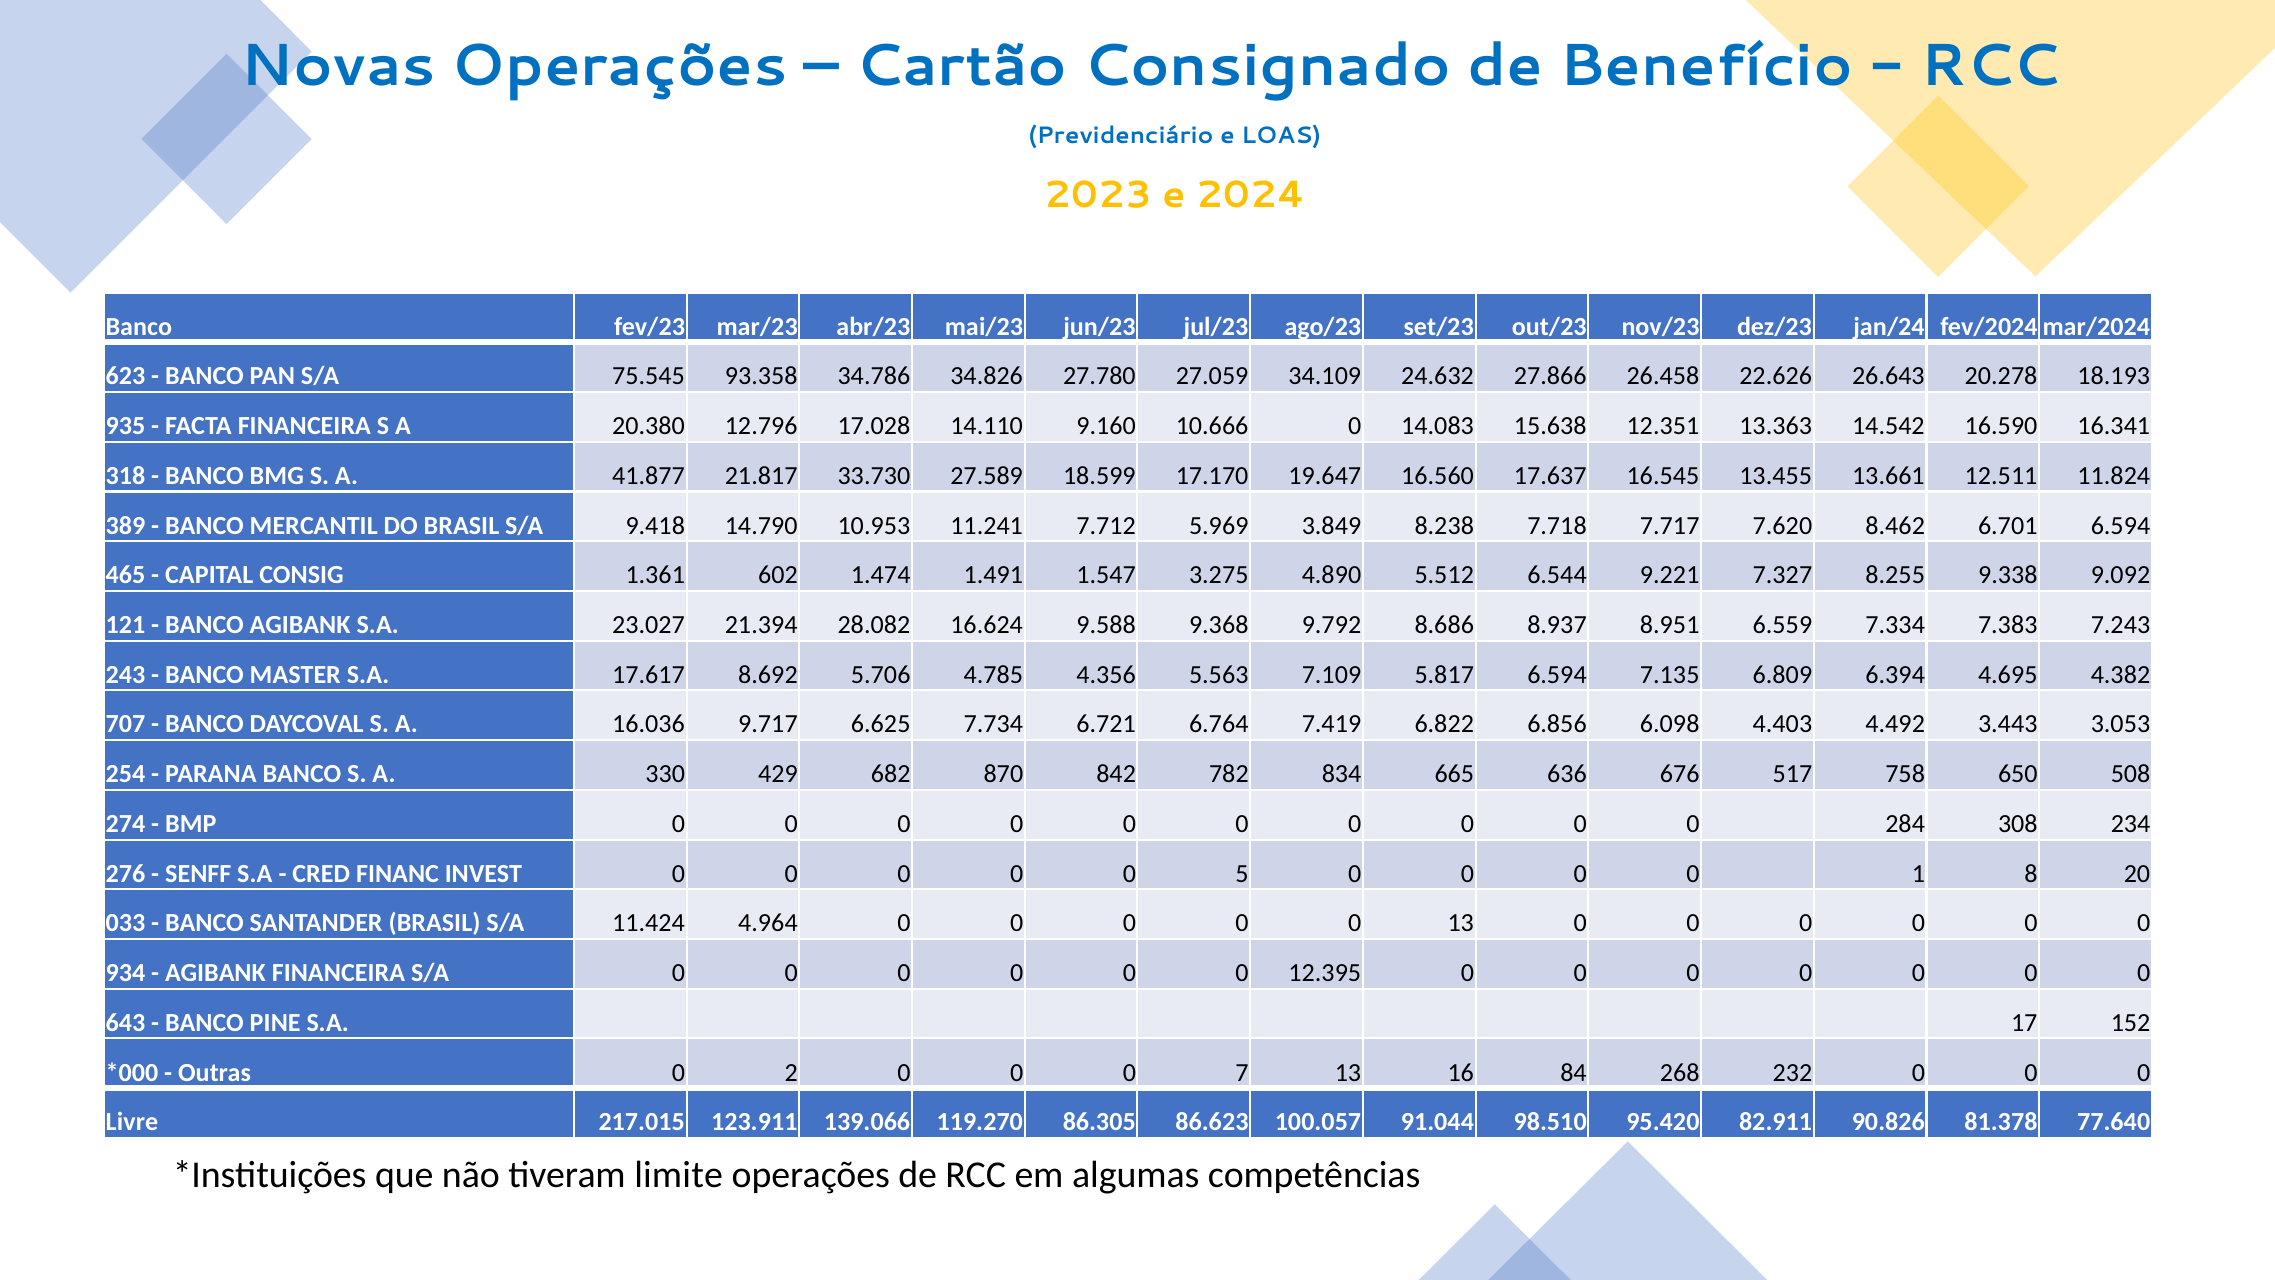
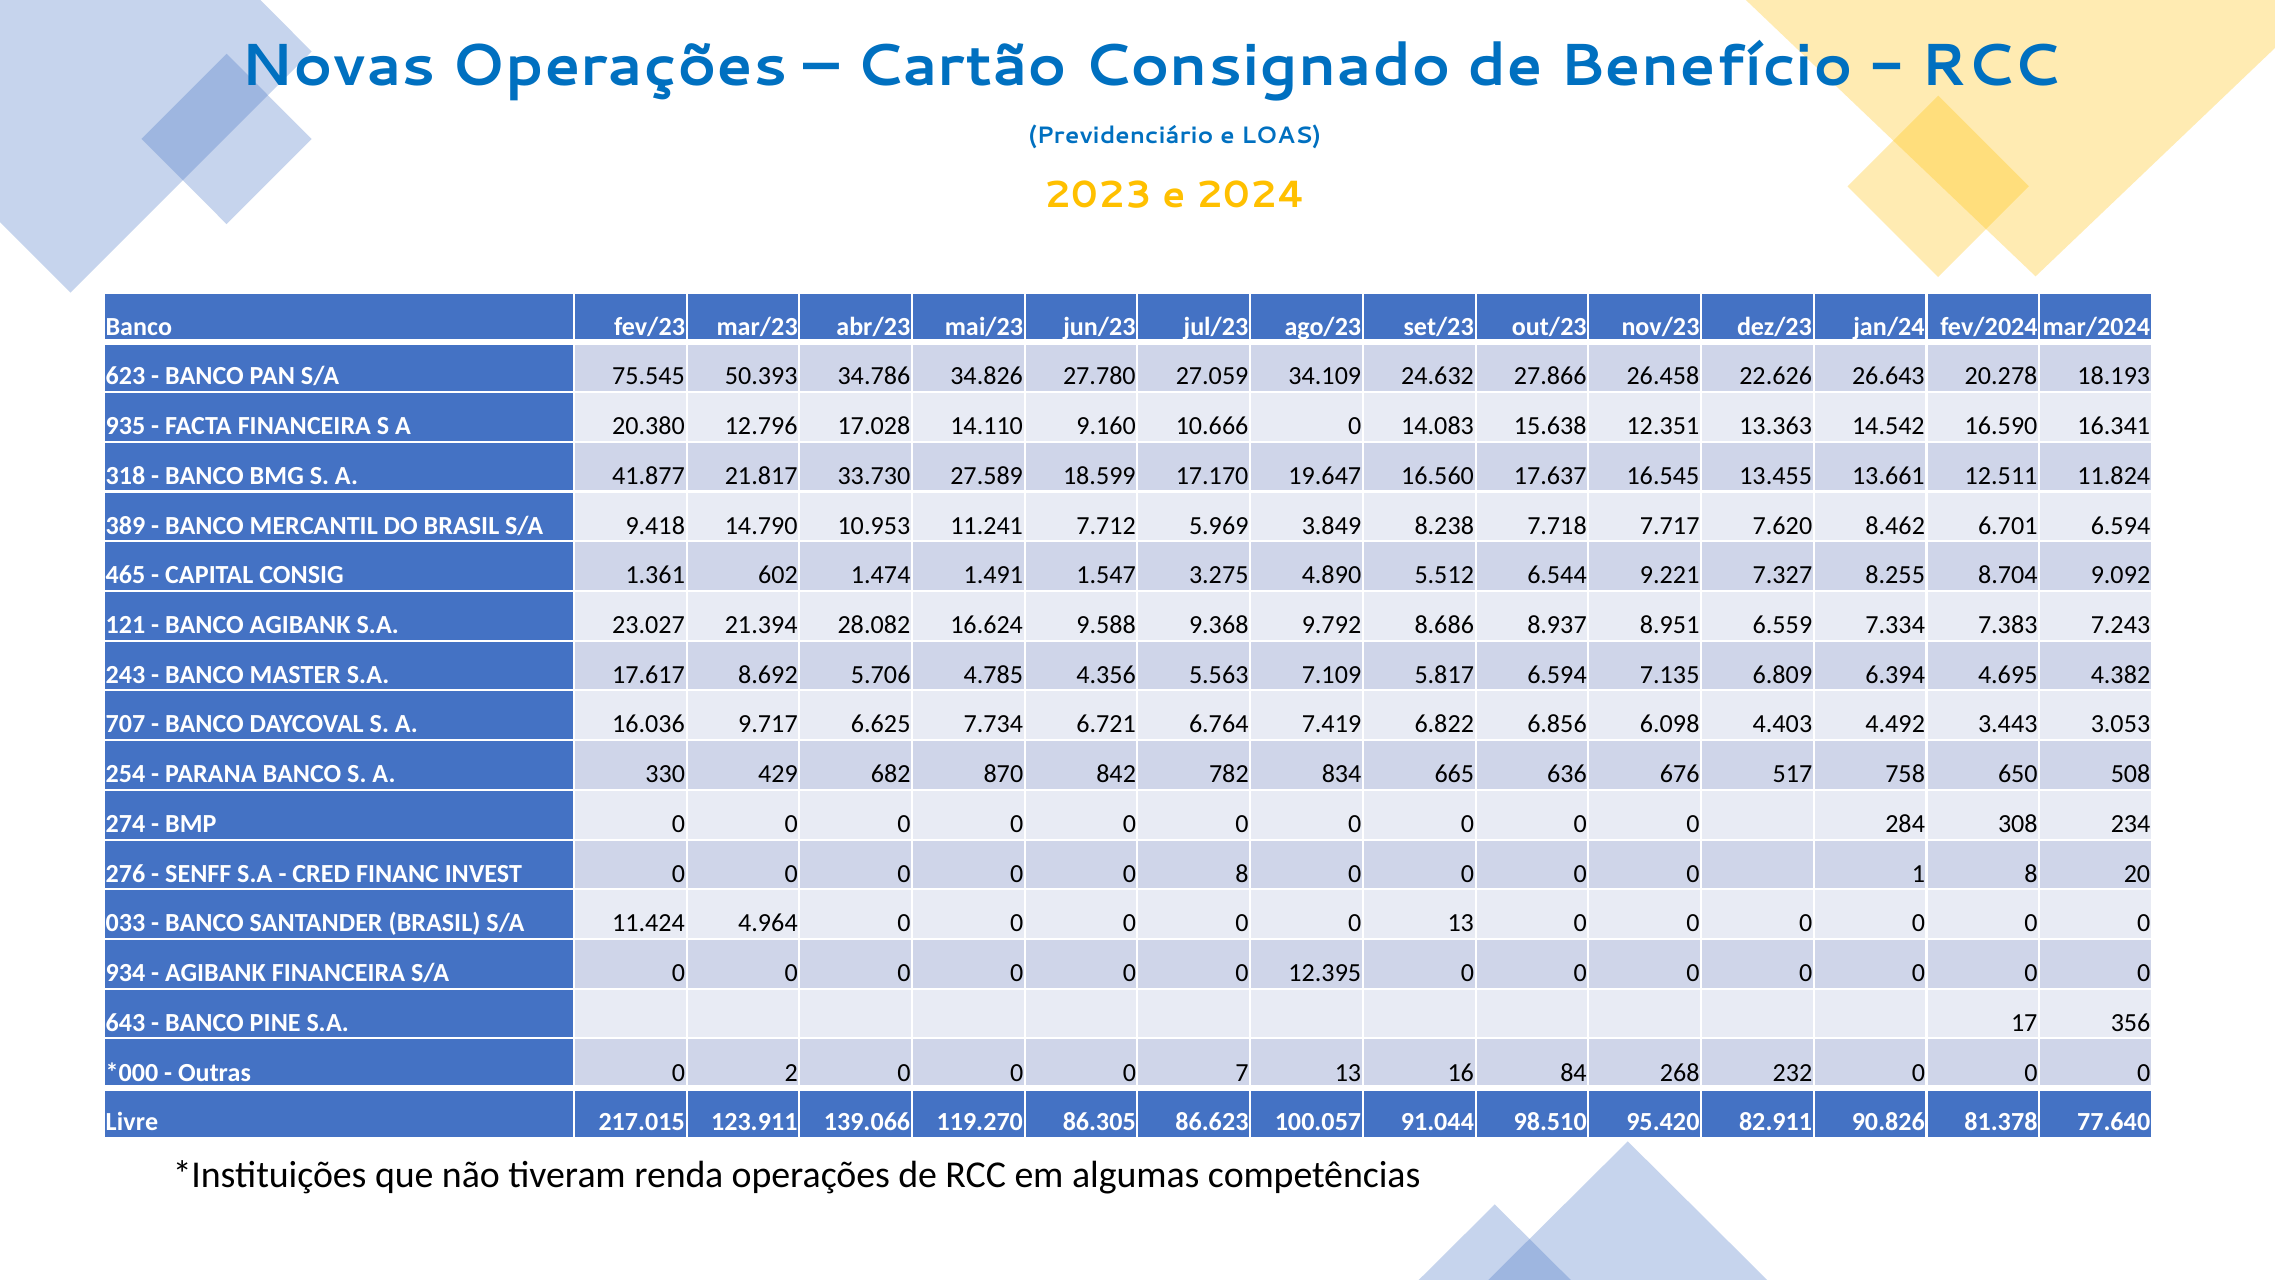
93.358: 93.358 -> 50.393
9.338: 9.338 -> 8.704
0 5: 5 -> 8
152: 152 -> 356
limite: limite -> renda
